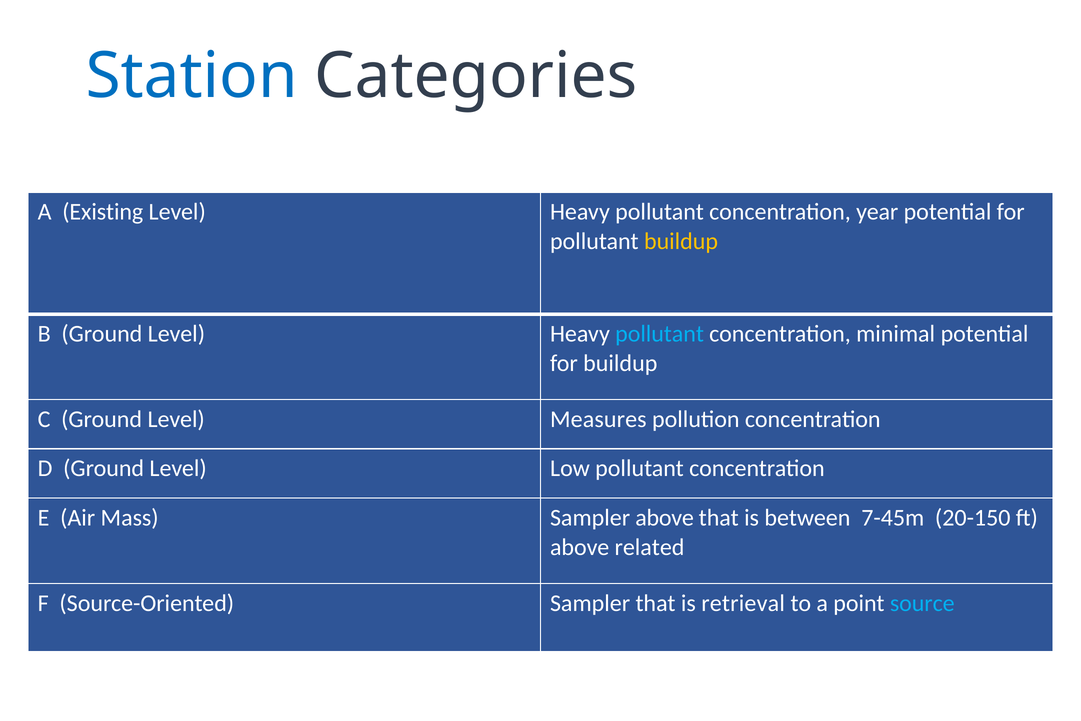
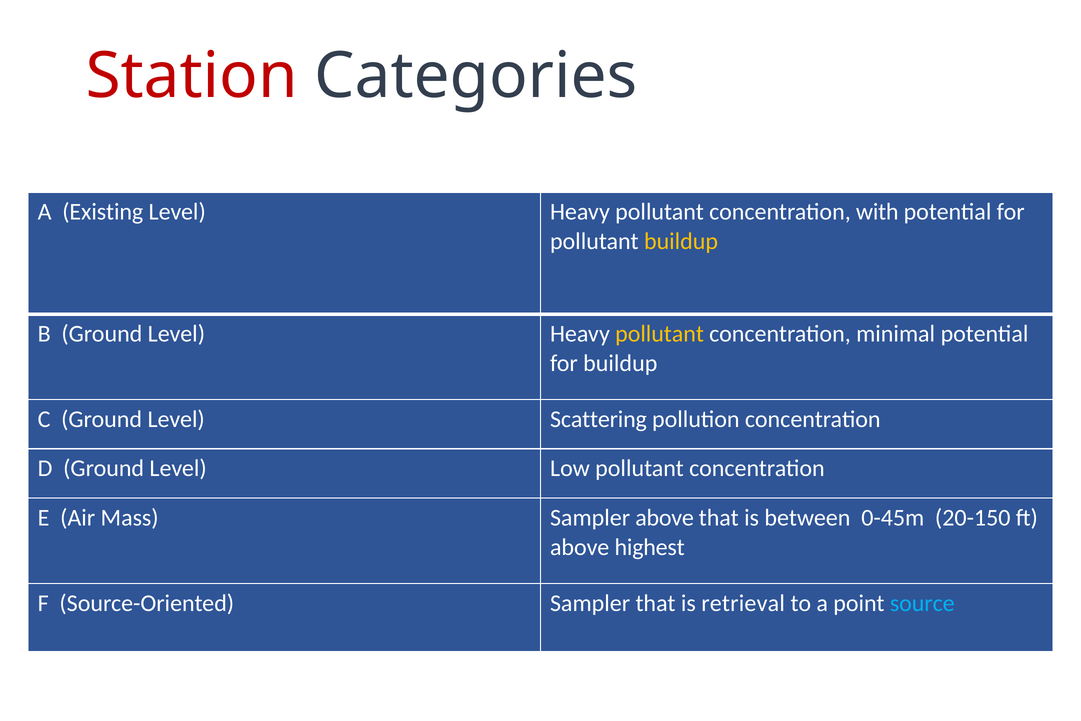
Station colour: blue -> red
year: year -> with
pollutant at (660, 334) colour: light blue -> yellow
Measures: Measures -> Scattering
7-45m: 7-45m -> 0-45m
related: related -> highest
